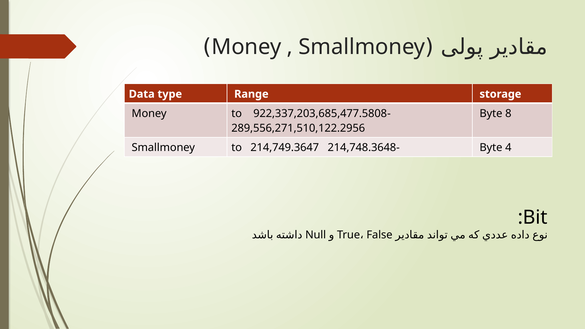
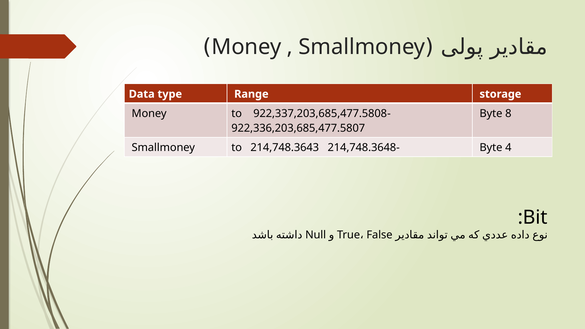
289,556,271,510,122.2956: 289,556,271,510,122.2956 -> 922,336,203,685,477.5807
214,749.3647: 214,749.3647 -> 214,748.3643
